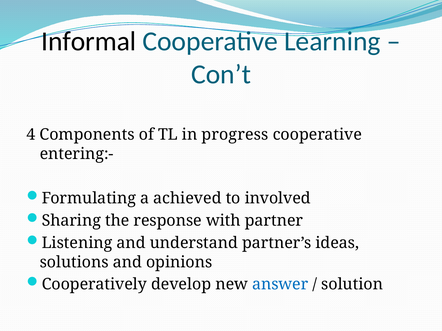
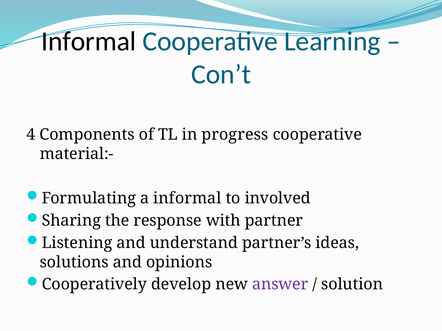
entering:-: entering:- -> material:-
a achieved: achieved -> informal
answer colour: blue -> purple
